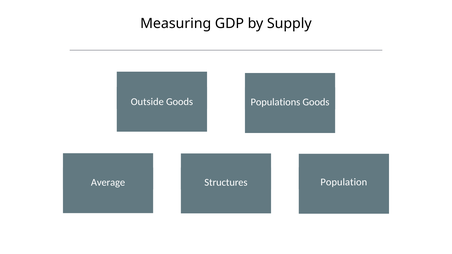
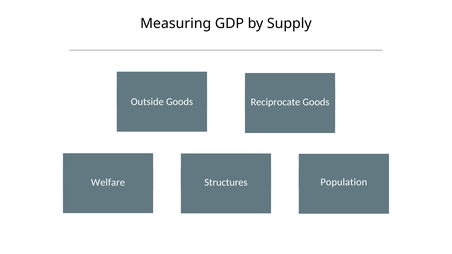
Populations: Populations -> Reciprocate
Average: Average -> Welfare
